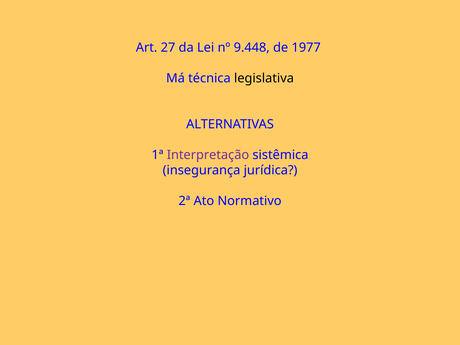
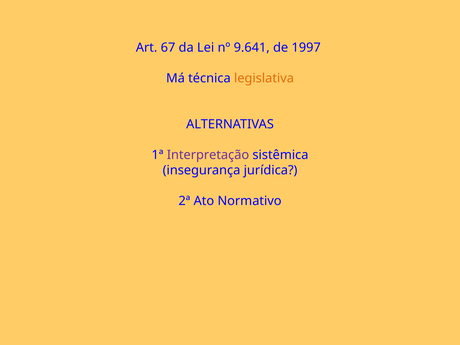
27: 27 -> 67
9.448: 9.448 -> 9.641
1977: 1977 -> 1997
legislativa colour: black -> orange
